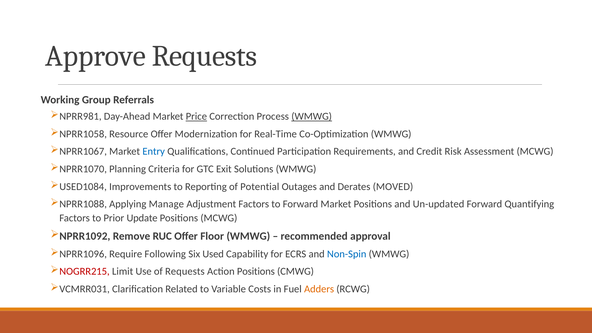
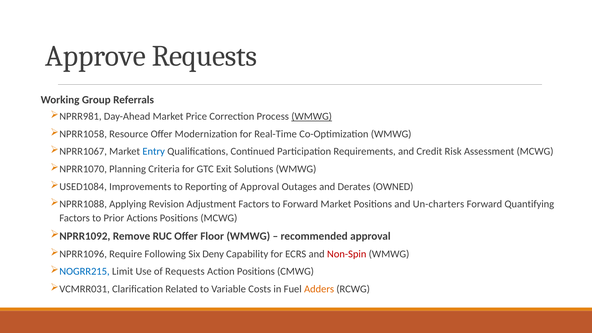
Price underline: present -> none
of Potential: Potential -> Approval
MOVED: MOVED -> OWNED
Manage: Manage -> Revision
Un-updated: Un-updated -> Un-charters
Update: Update -> Actions
Used: Used -> Deny
Non-Spin colour: blue -> red
NOGRR215 colour: red -> blue
